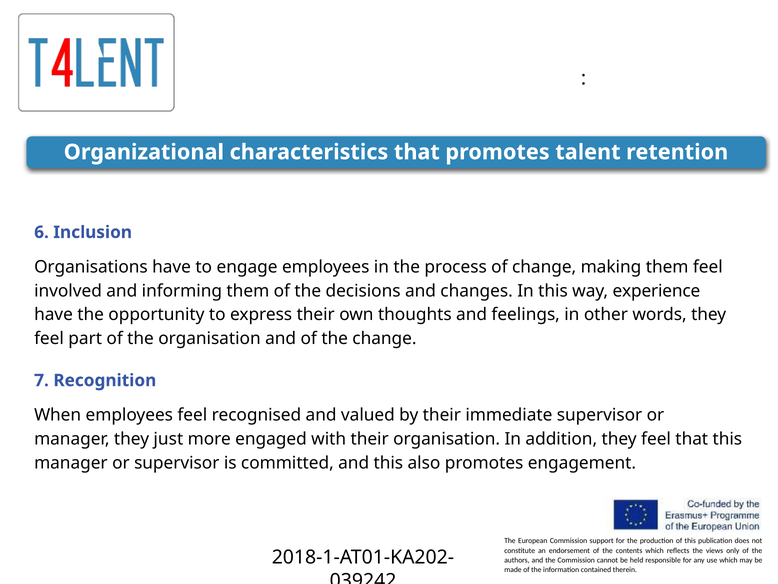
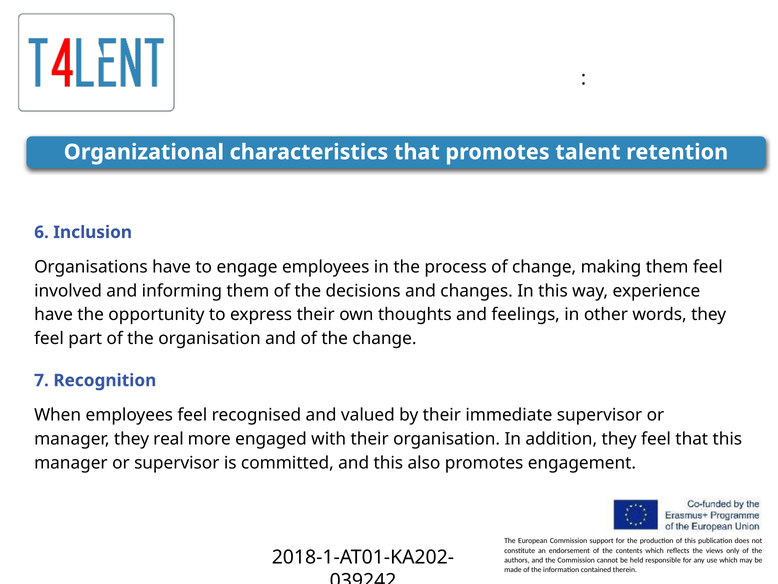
just: just -> real
